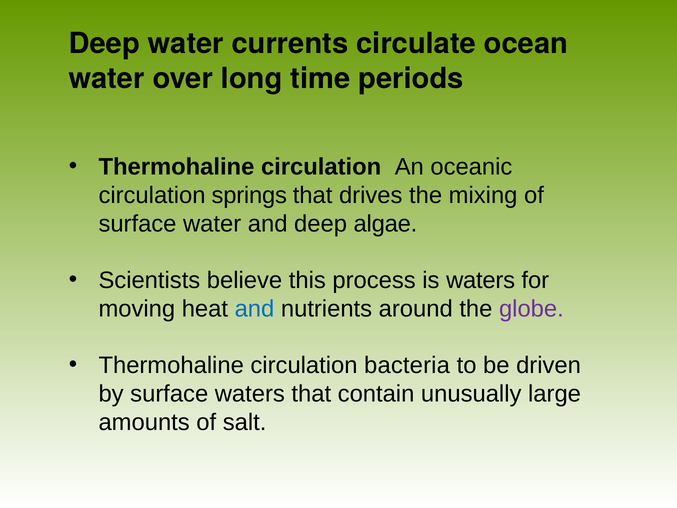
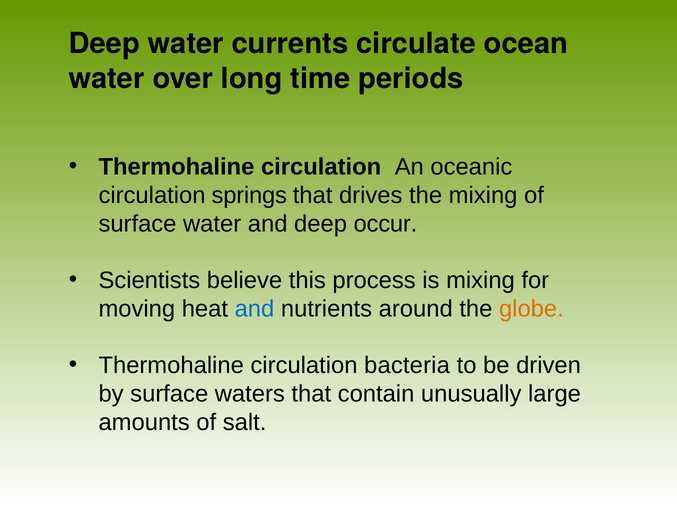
algae: algae -> occur
is waters: waters -> mixing
globe colour: purple -> orange
